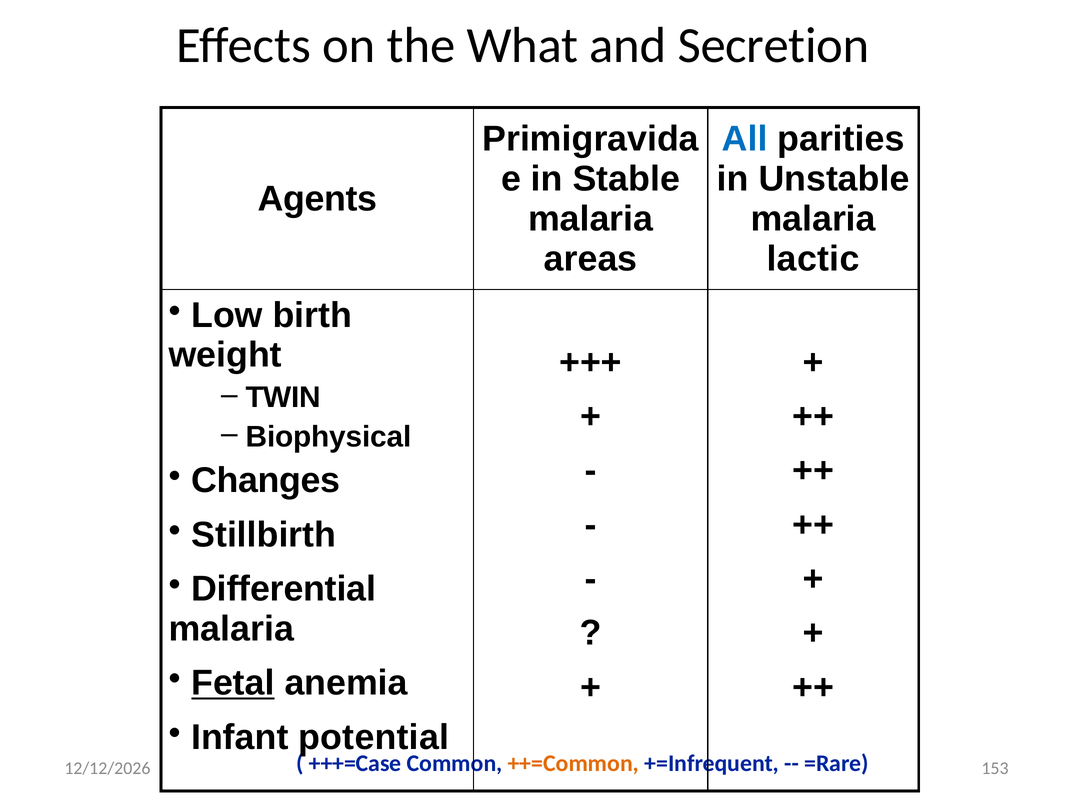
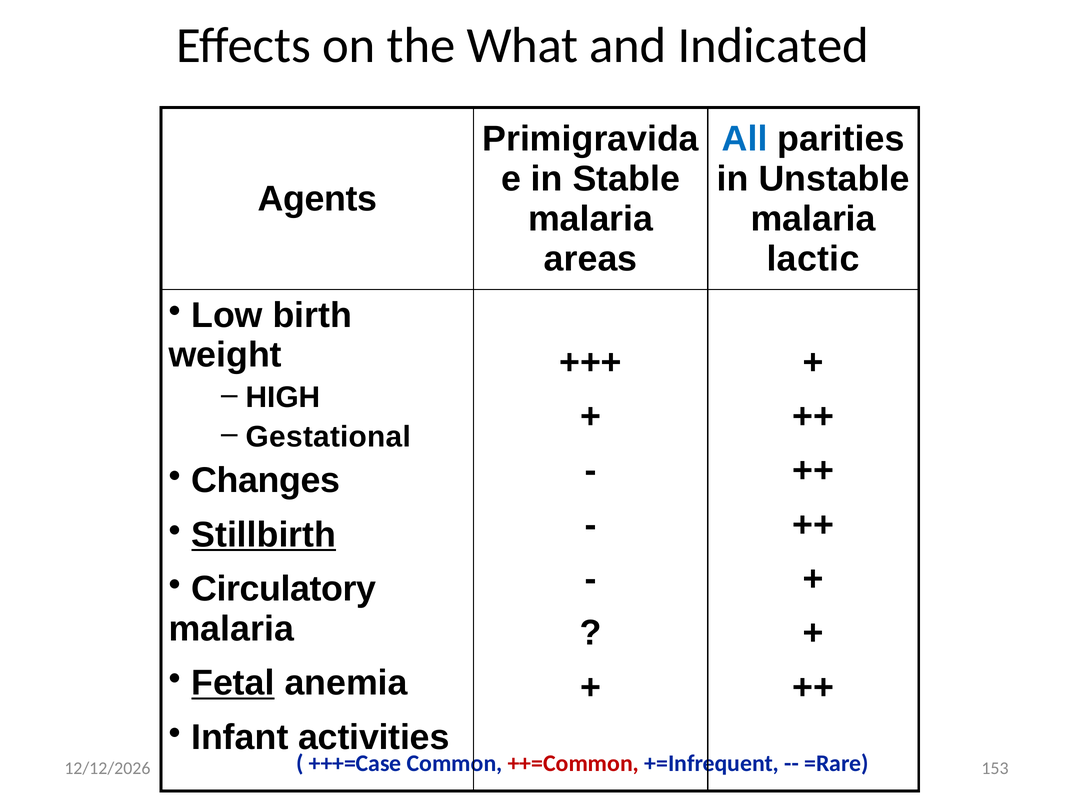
Secretion: Secretion -> Indicated
TWIN: TWIN -> HIGH
Biophysical: Biophysical -> Gestational
Stillbirth underline: none -> present
Differential: Differential -> Circulatory
potential: potential -> activities
++=Common colour: orange -> red
